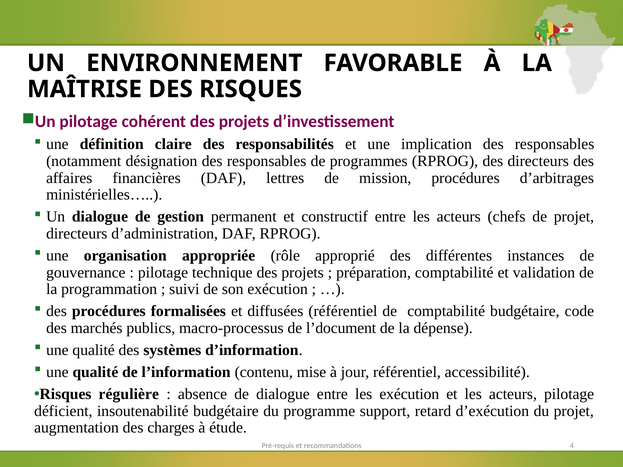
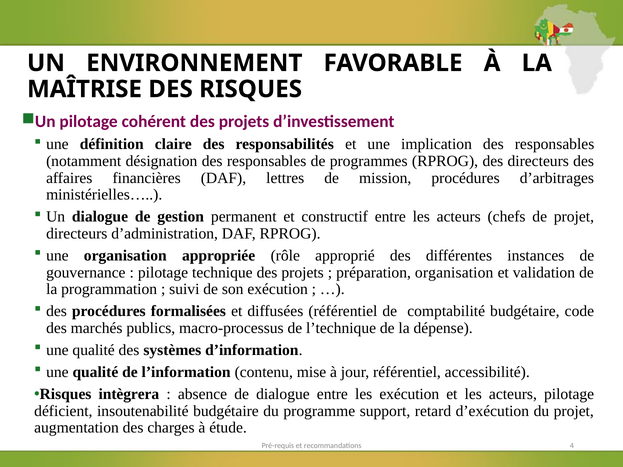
préparation comptabilité: comptabilité -> organisation
l’document: l’document -> l’technique
régulière: régulière -> intègrera
